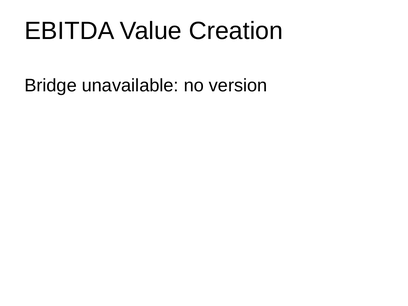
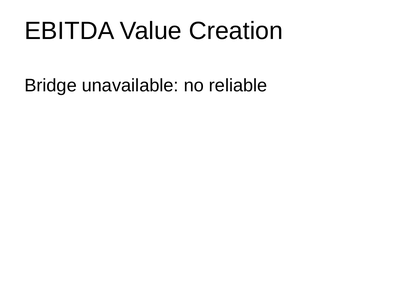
version: version -> reliable
